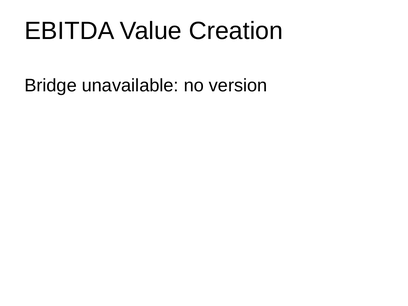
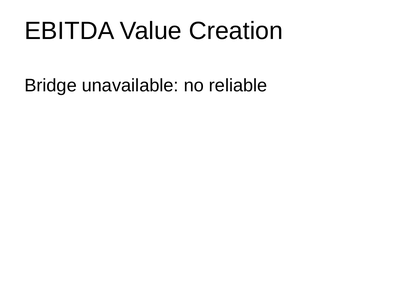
version: version -> reliable
